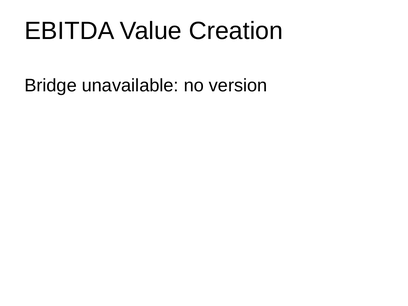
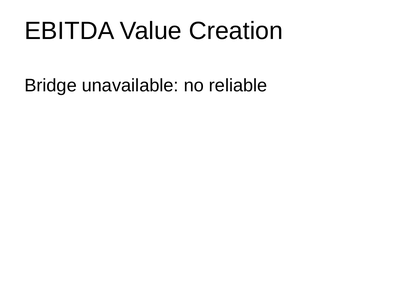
version: version -> reliable
